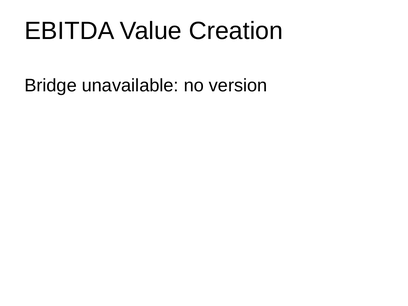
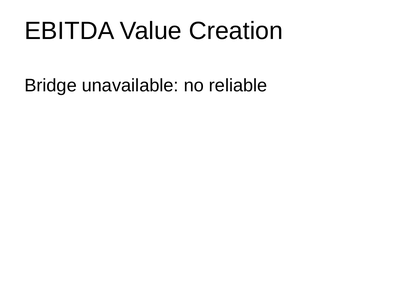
version: version -> reliable
